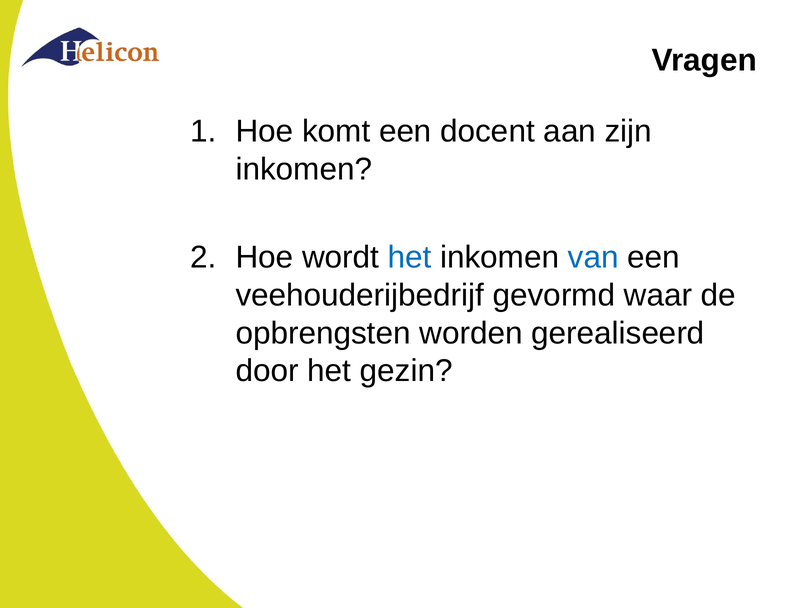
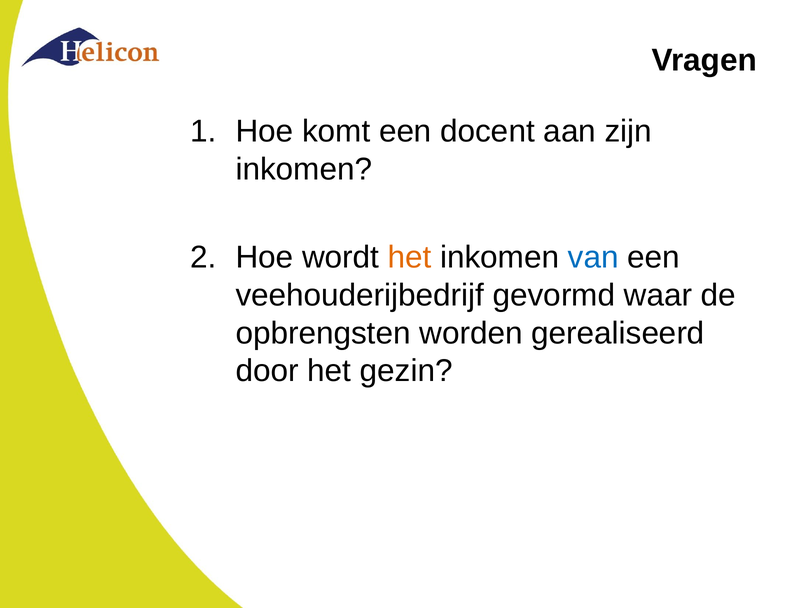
het at (410, 258) colour: blue -> orange
